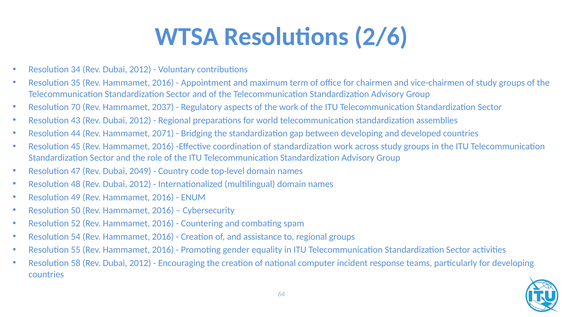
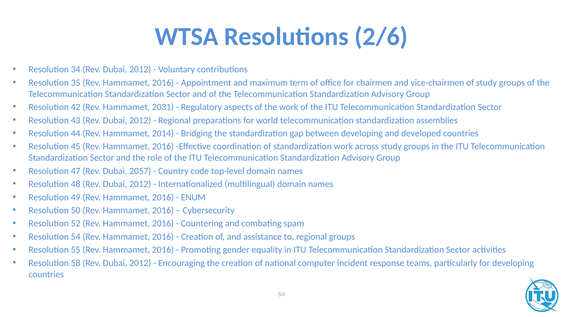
70: 70 -> 42
2037: 2037 -> 2031
2071: 2071 -> 2014
2049: 2049 -> 2057
